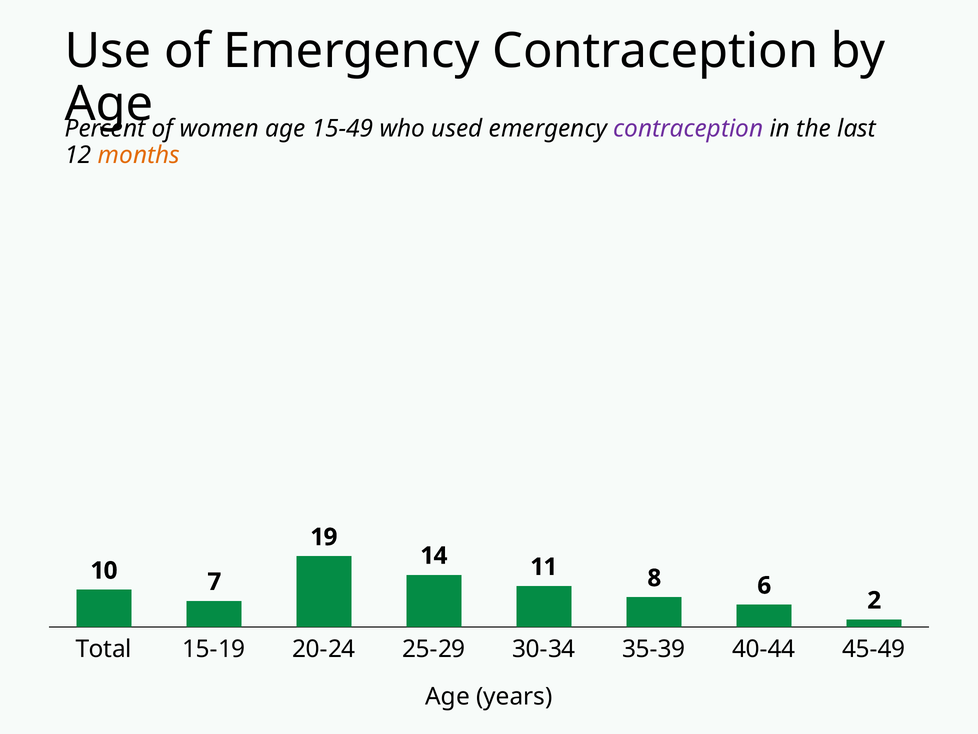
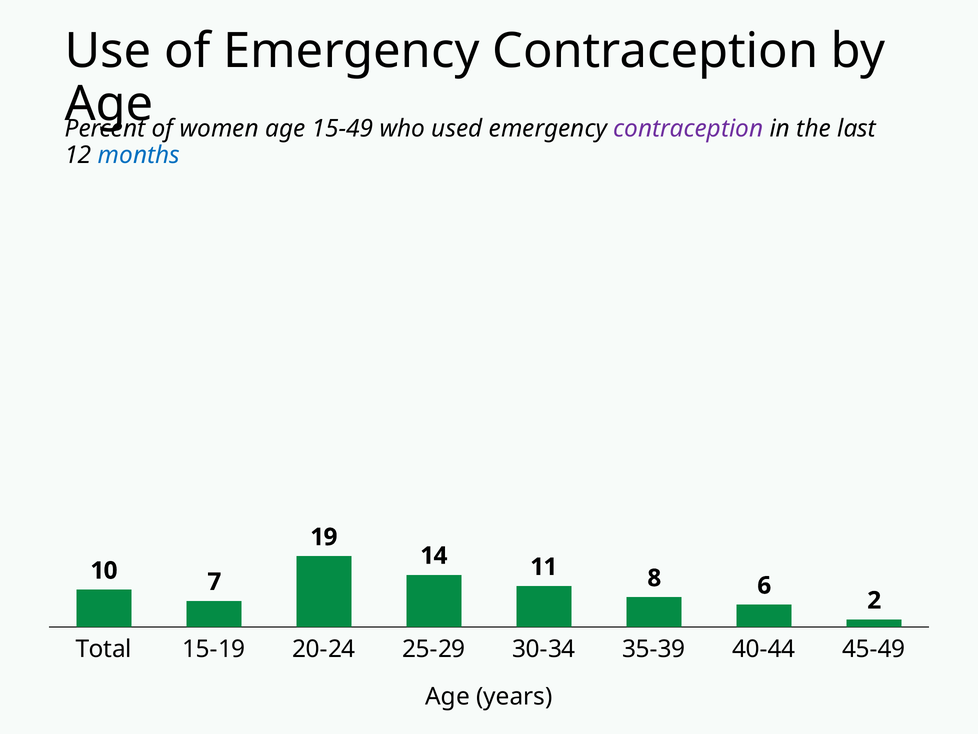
months colour: orange -> blue
